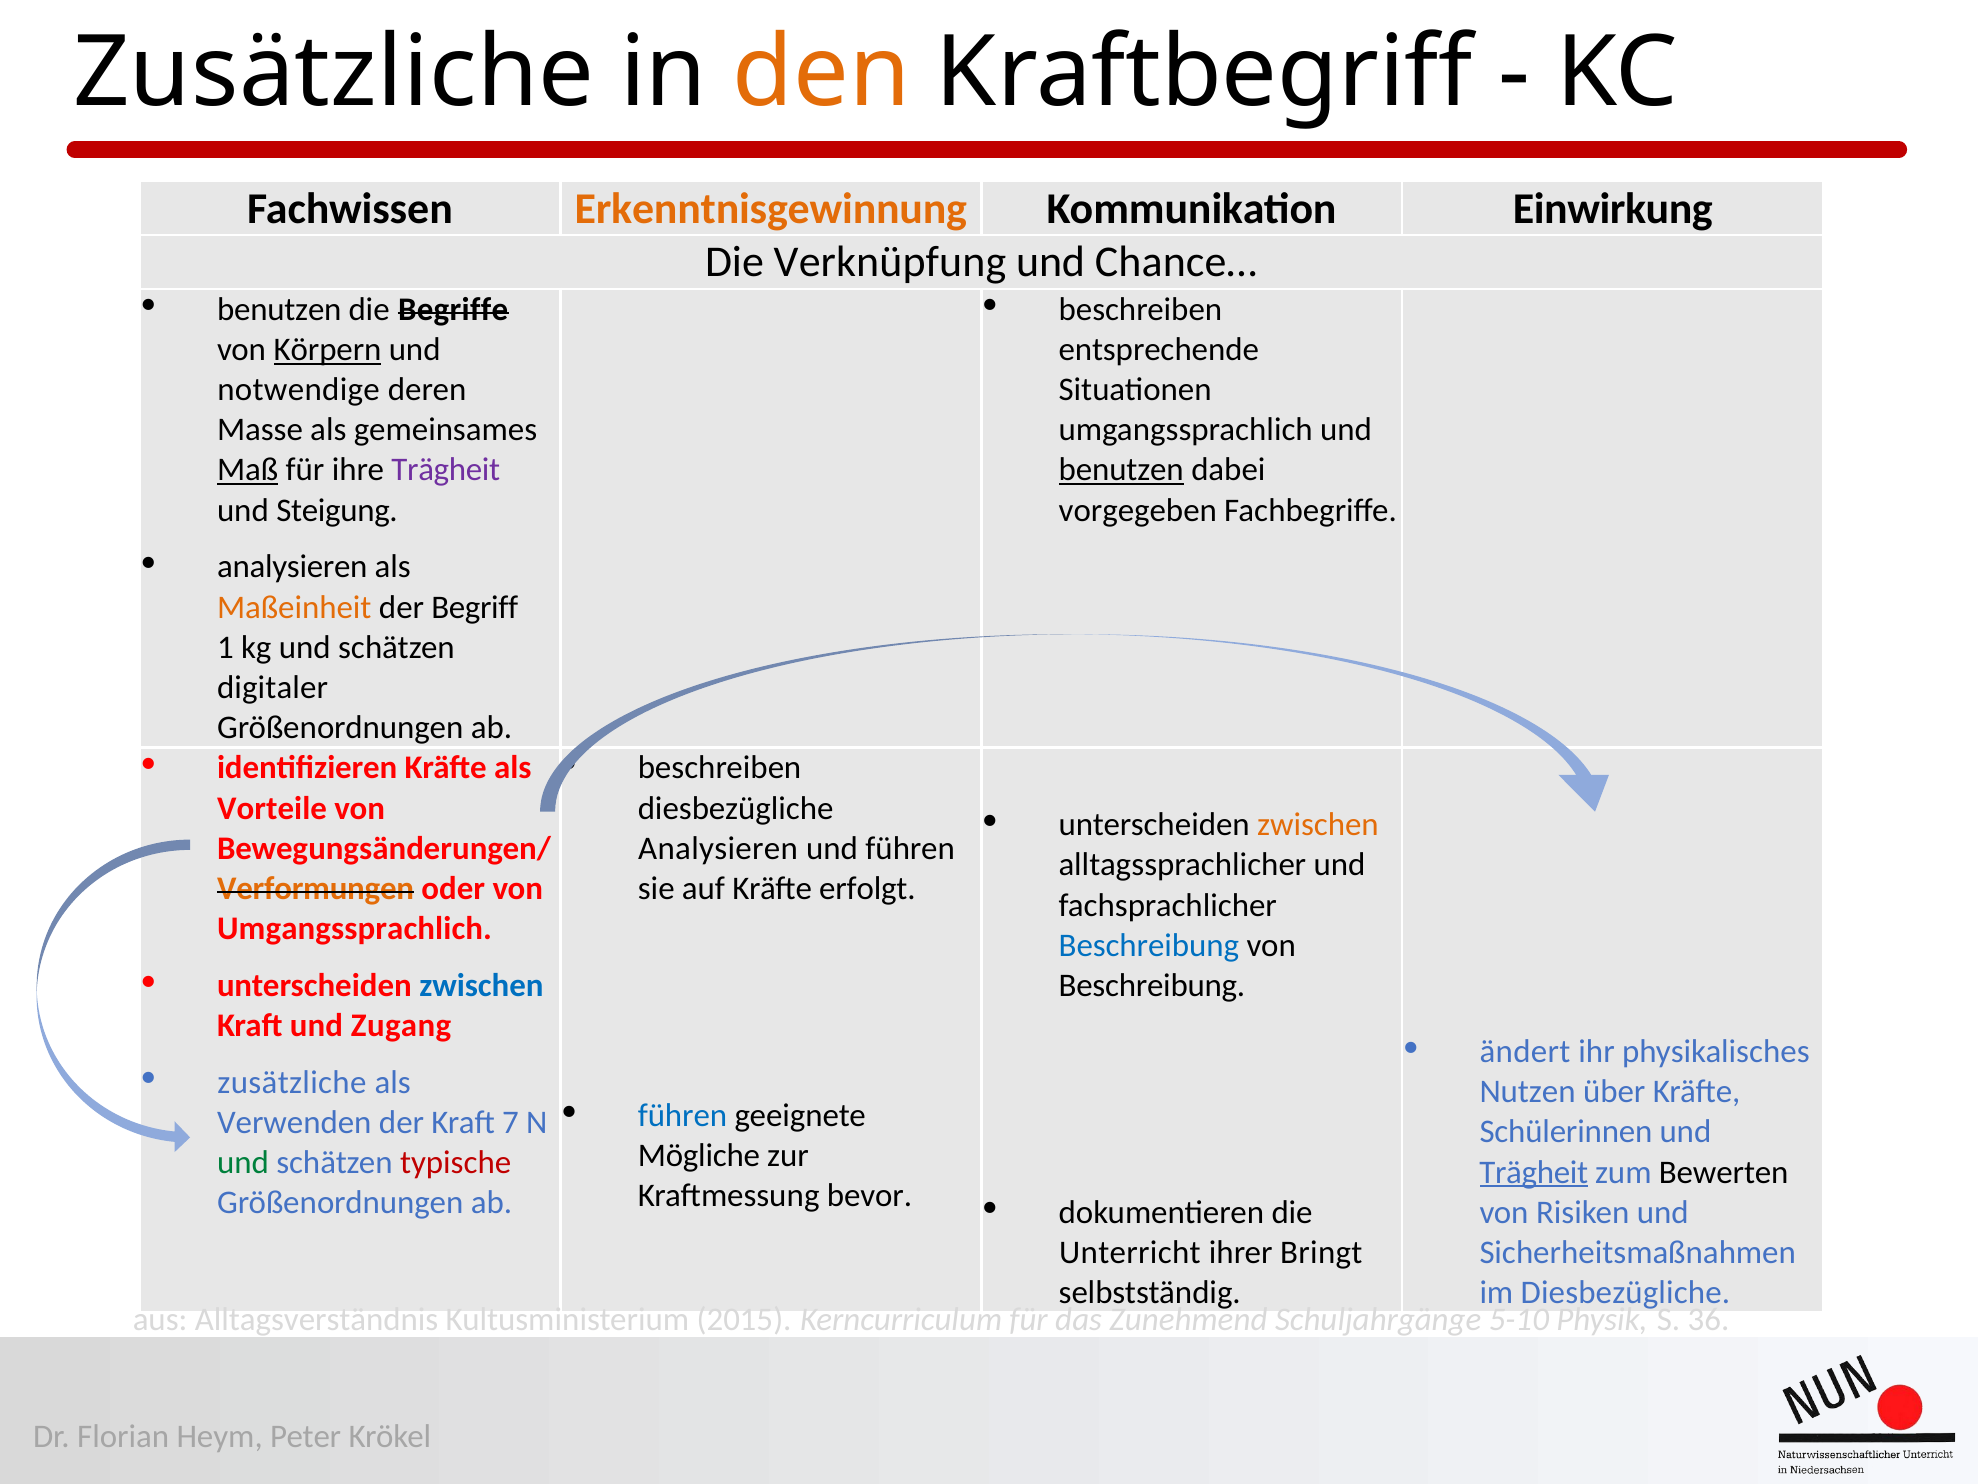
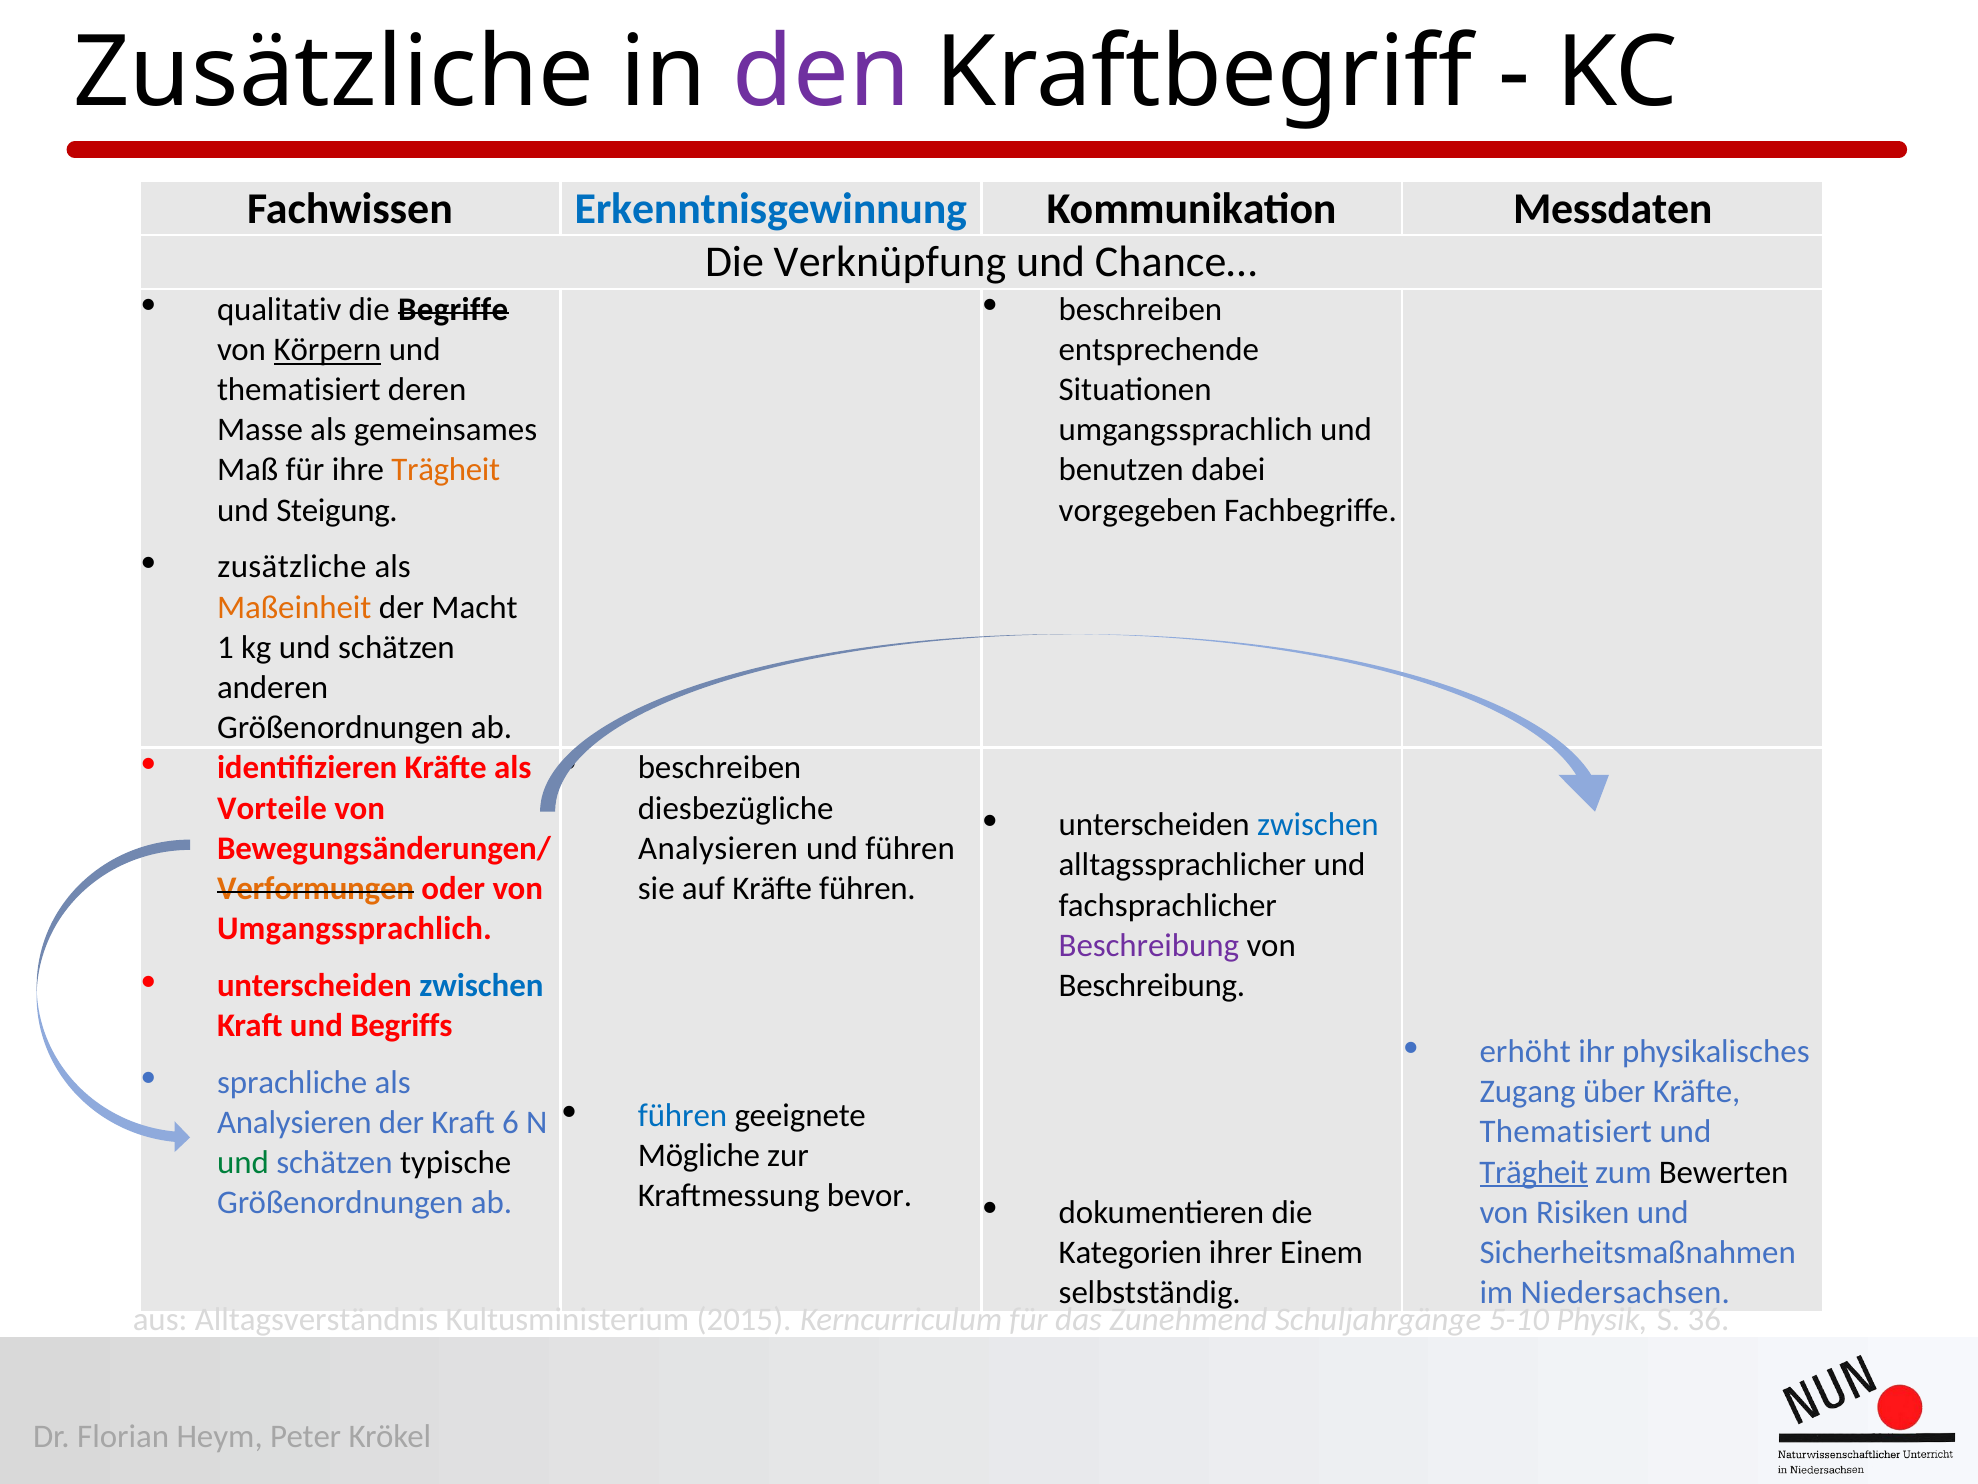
den colour: orange -> purple
Erkenntnisgewinnung colour: orange -> blue
Einwirkung: Einwirkung -> Messdaten
benutzen at (279, 309): benutzen -> qualitativ
notwendige at (299, 390): notwendige -> thematisiert
Maß underline: present -> none
Trägheit at (446, 470) colour: purple -> orange
benutzen at (1121, 470) underline: present -> none
analysieren at (292, 567): analysieren -> zusätzliche
Begriff: Begriff -> Macht
digitaler: digitaler -> anderen
zwischen at (1318, 824) colour: orange -> blue
Kräfte erfolgt: erfolgt -> führen
Beschreibung at (1149, 945) colour: blue -> purple
Zugang: Zugang -> Begriffs
ändert: ändert -> erhöht
zusätzliche at (292, 1082): zusätzliche -> sprachliche
Nutzen: Nutzen -> Zugang
Verwenden at (294, 1122): Verwenden -> Analysieren
7: 7 -> 6
Schülerinnen at (1566, 1132): Schülerinnen -> Thematisiert
typische colour: red -> black
Unterricht: Unterricht -> Kategorien
Bringt: Bringt -> Einem
im Diesbezügliche: Diesbezügliche -> Niedersachsen
